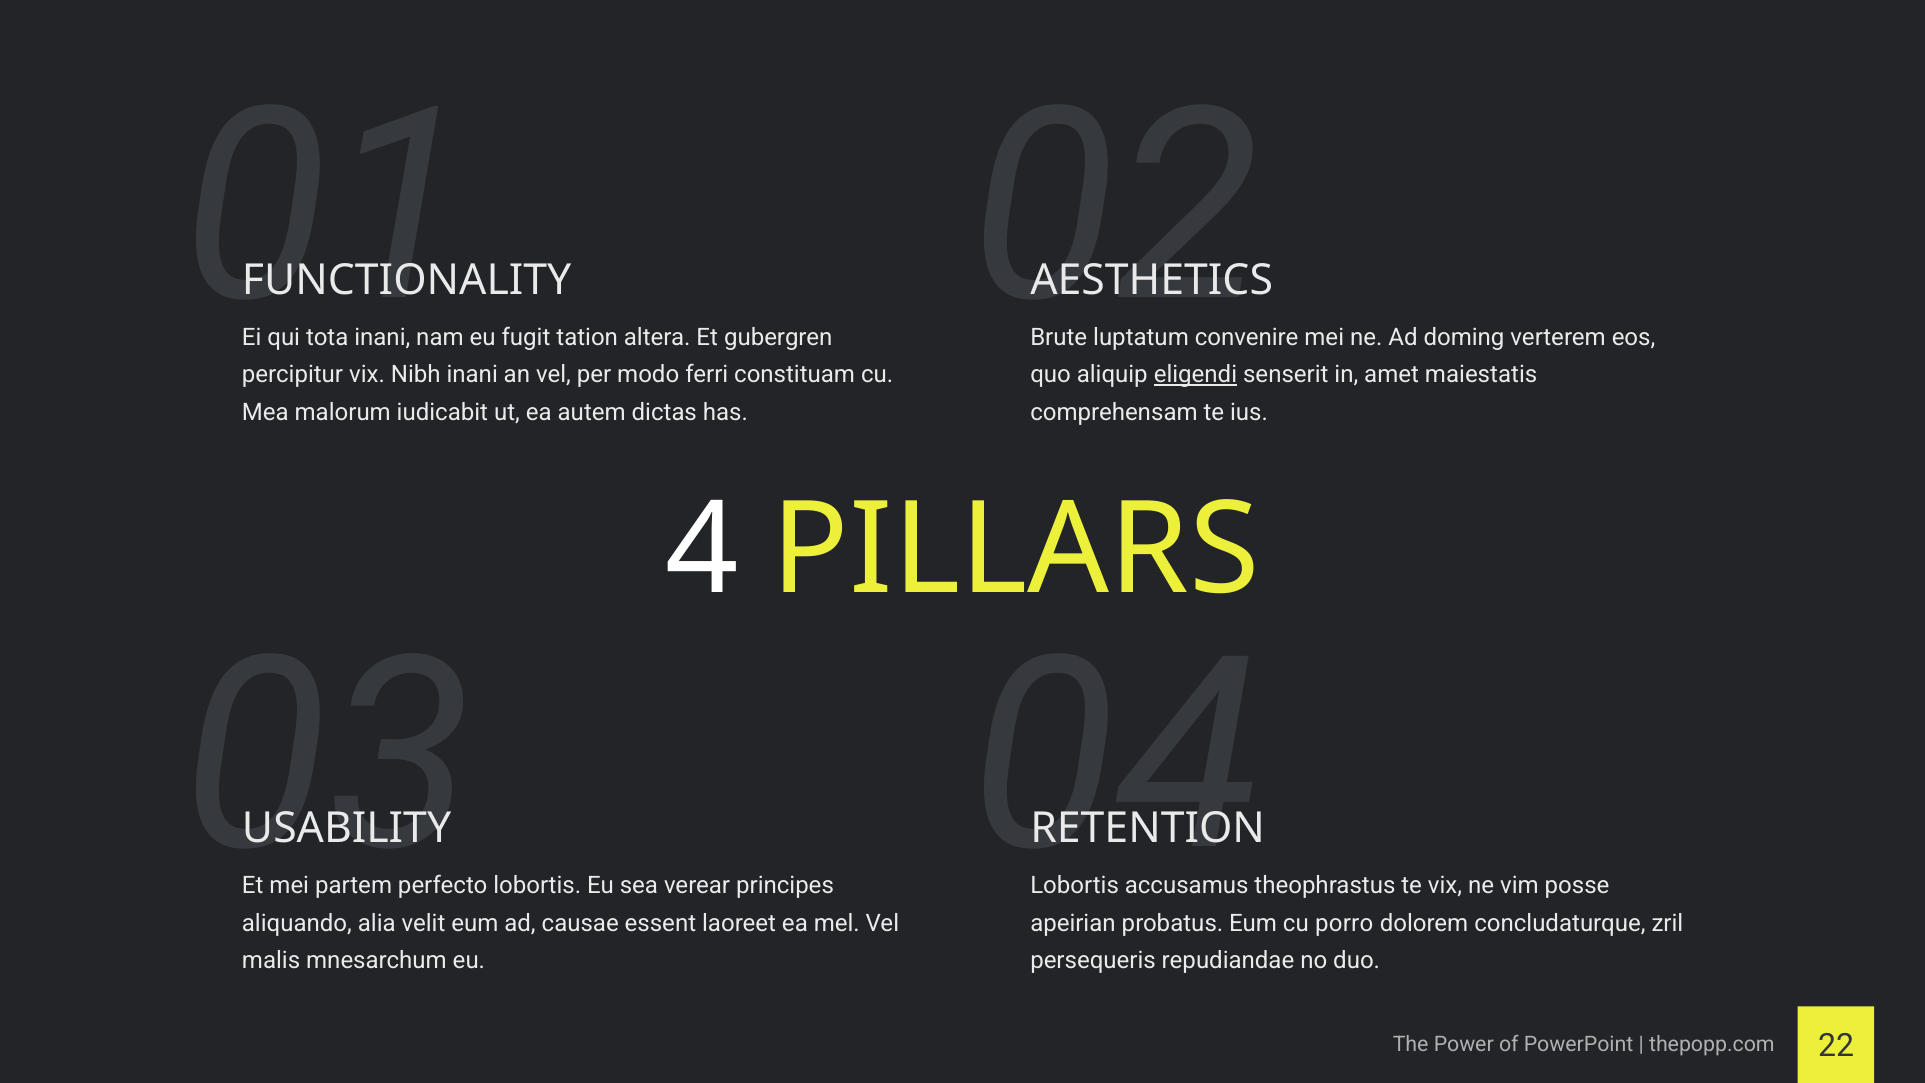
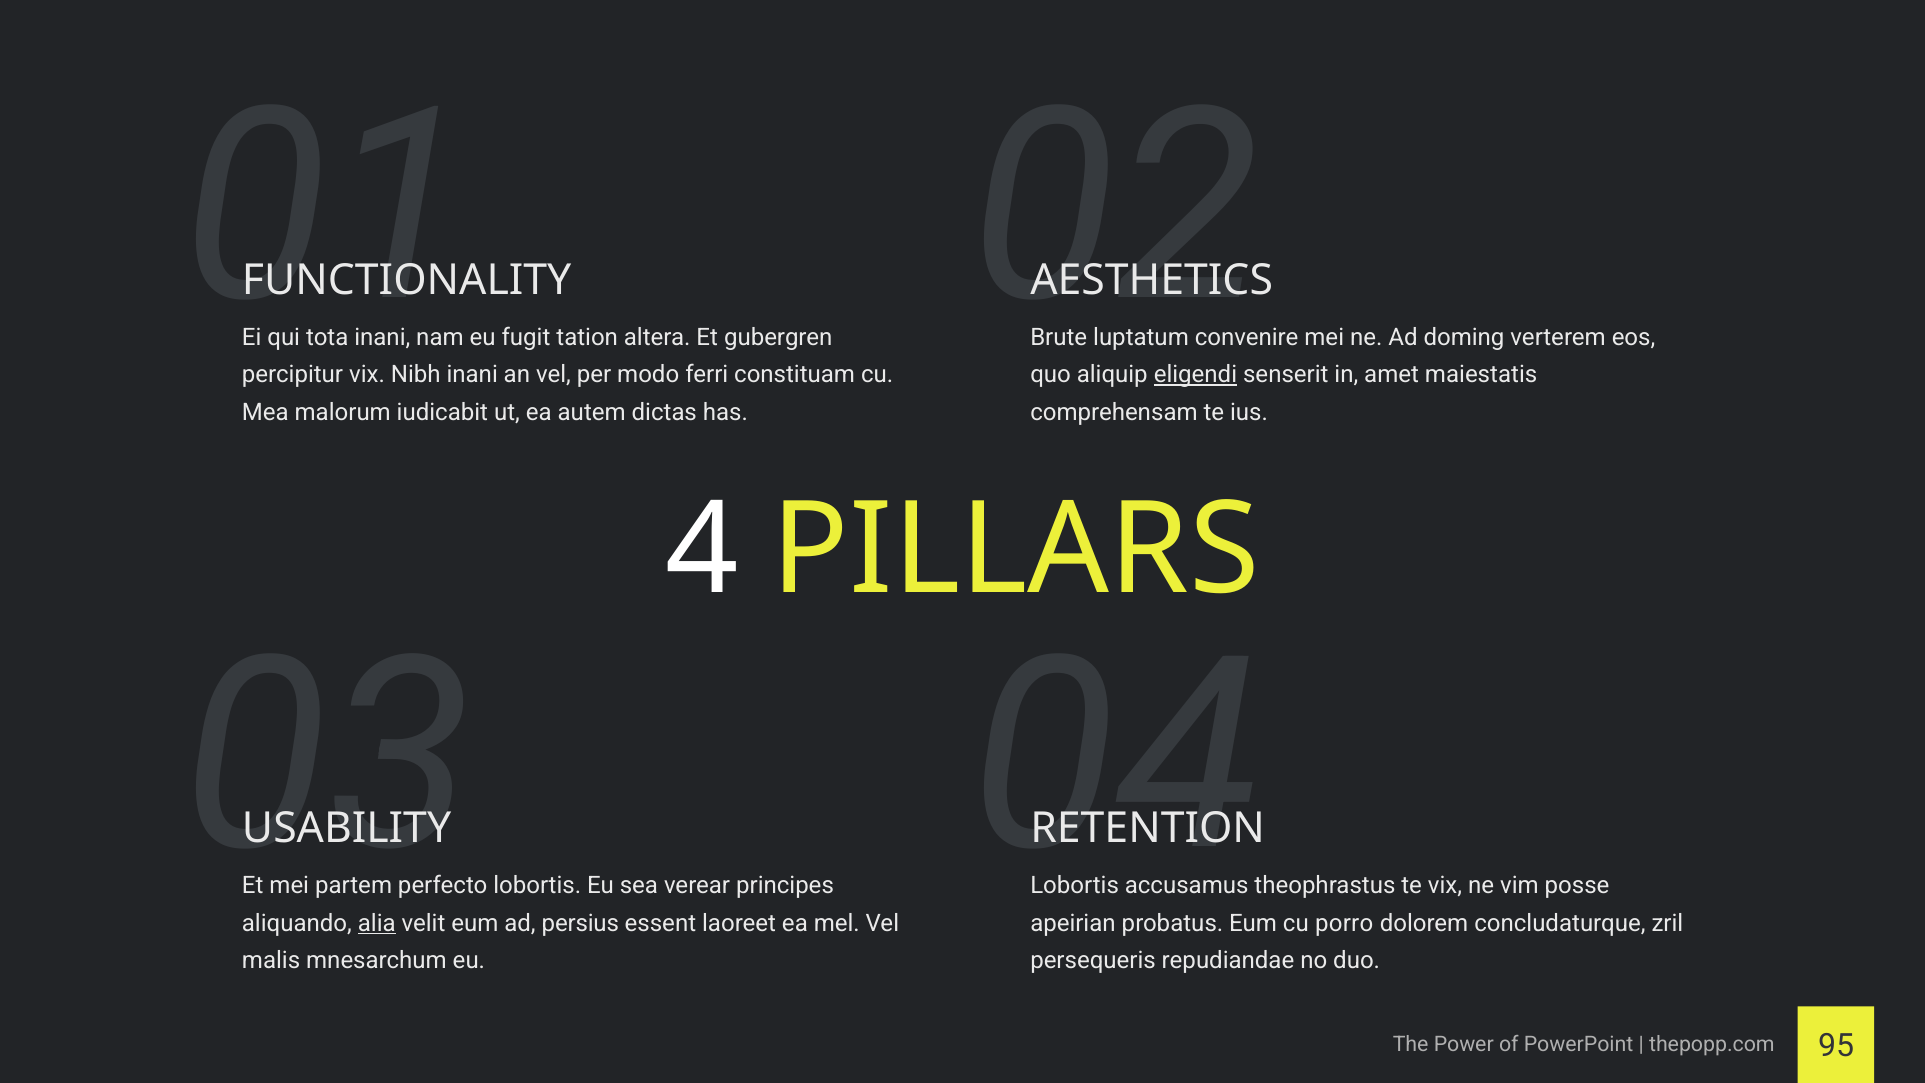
alia underline: none -> present
causae: causae -> persius
22: 22 -> 95
